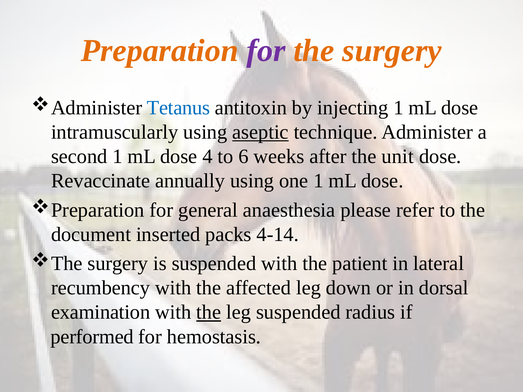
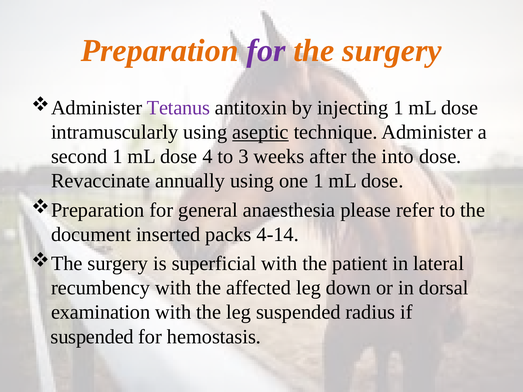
Tetanus colour: blue -> purple
6: 6 -> 3
unit: unit -> into
is suspended: suspended -> superficial
the at (209, 312) underline: present -> none
performed at (92, 337): performed -> suspended
